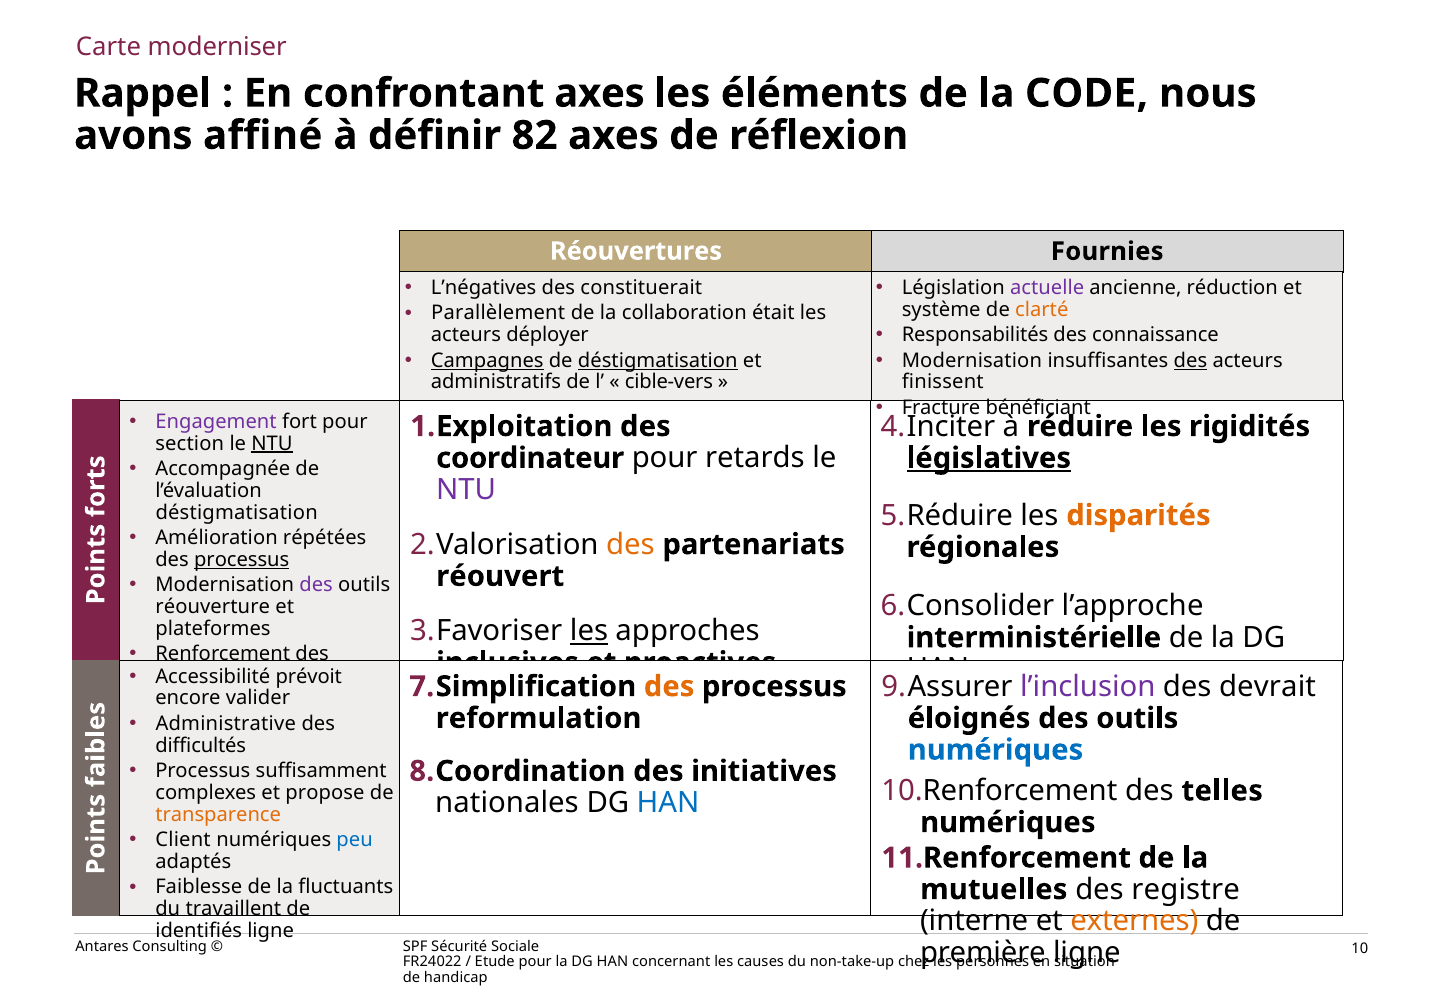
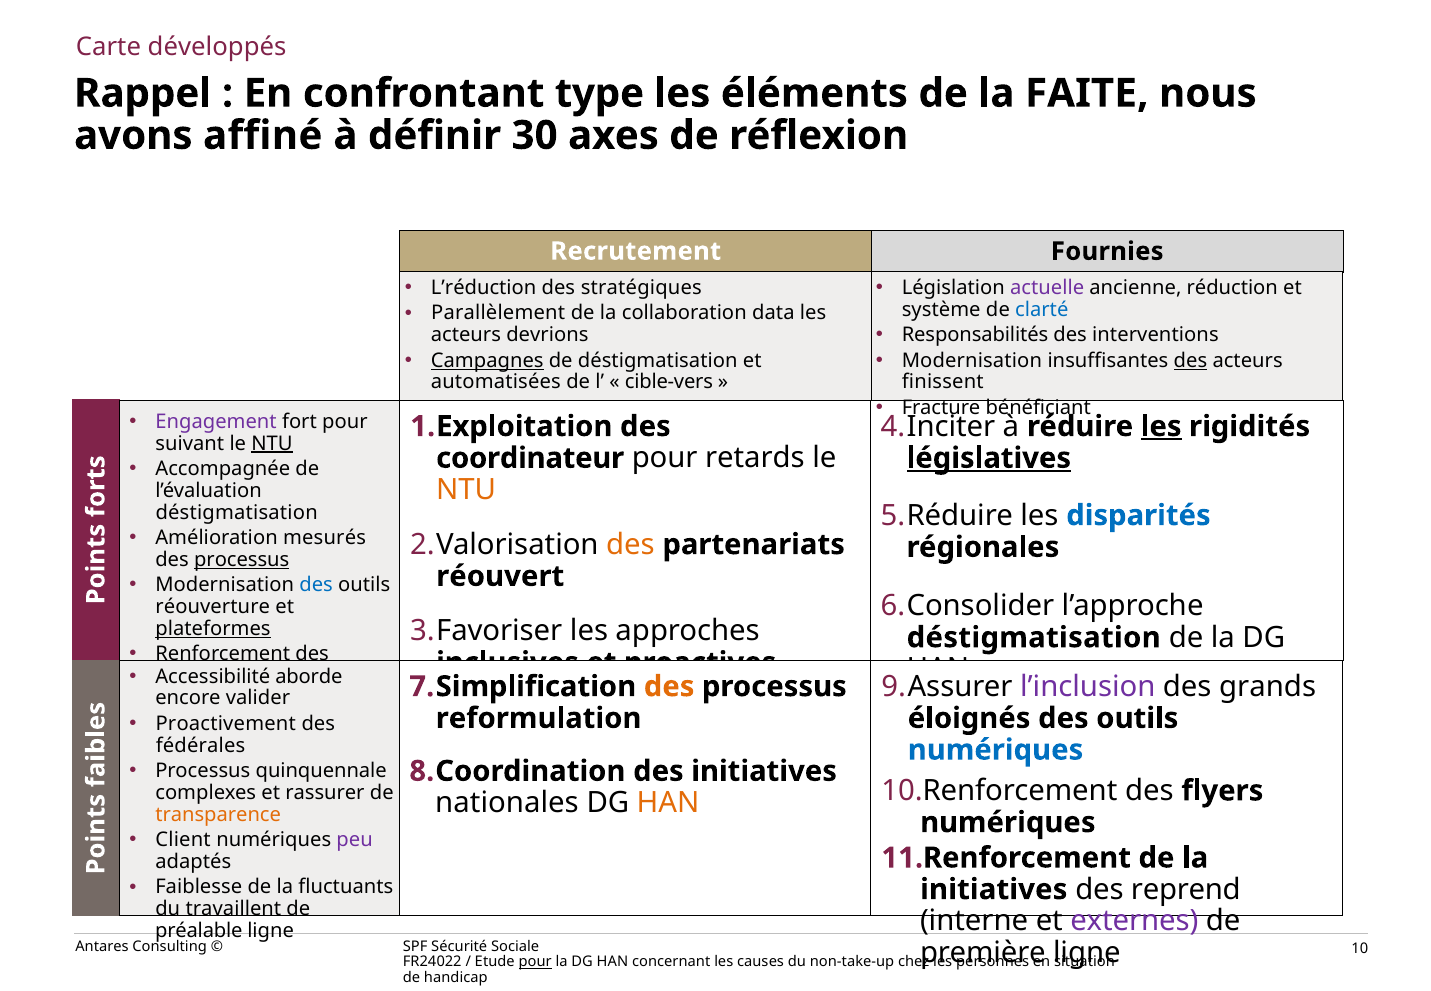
moderniser: moderniser -> développés
confrontant axes: axes -> type
CODE: CODE -> FAITE
82: 82 -> 30
Réouvertures: Réouvertures -> Recrutement
L’négatives: L’négatives -> L’réduction
constituerait: constituerait -> stratégiques
était: était -> data
clarté colour: orange -> blue
connaissance: connaissance -> interventions
déployer: déployer -> devrions
déstigmatisation at (658, 360) underline: present -> none
administratifs: administratifs -> automatisées
les at (1161, 426) underline: none -> present
section: section -> suivant
NTU at (466, 490) colour: purple -> orange
disparités colour: orange -> blue
répétées: répétées -> mesurés
des at (316, 585) colour: purple -> blue
les at (589, 631) underline: present -> none
plateformes underline: none -> present
interministérielle at (1034, 637): interministérielle -> déstigmatisation
prévoit: prévoit -> aborde
devrait: devrait -> grands
Administrative: Administrative -> Proactivement
difficultés: difficultés -> fédérales
suffisamment: suffisamment -> quinquennale
telles: telles -> flyers
propose: propose -> rassurer
HAN at (668, 803) colour: blue -> orange
peu colour: blue -> purple
mutuelles at (994, 889): mutuelles -> initiatives
registre: registre -> reprend
externes colour: orange -> purple
identifiés: identifiés -> préalable
pour at (535, 962) underline: none -> present
